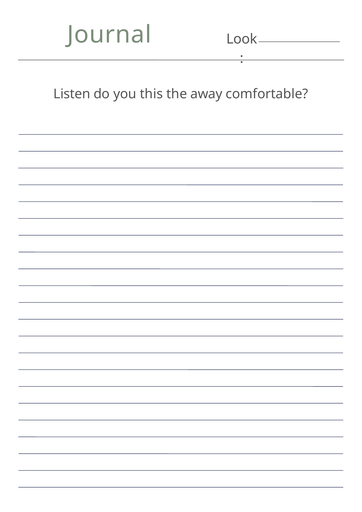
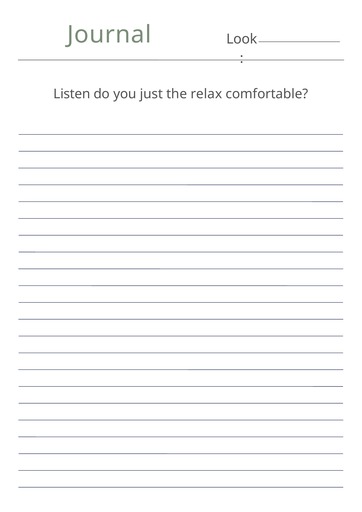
this: this -> just
away: away -> relax
